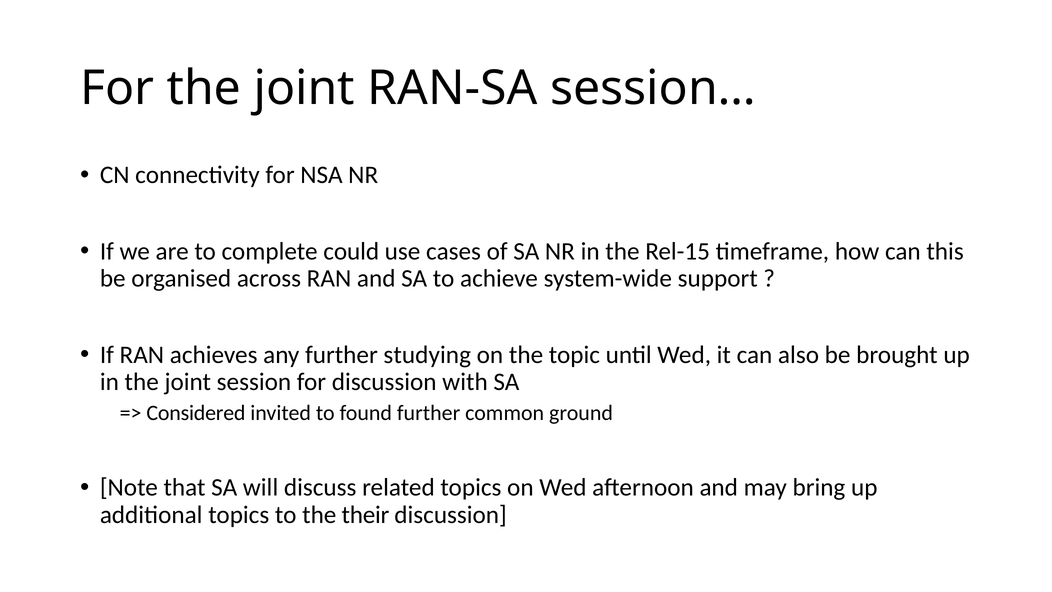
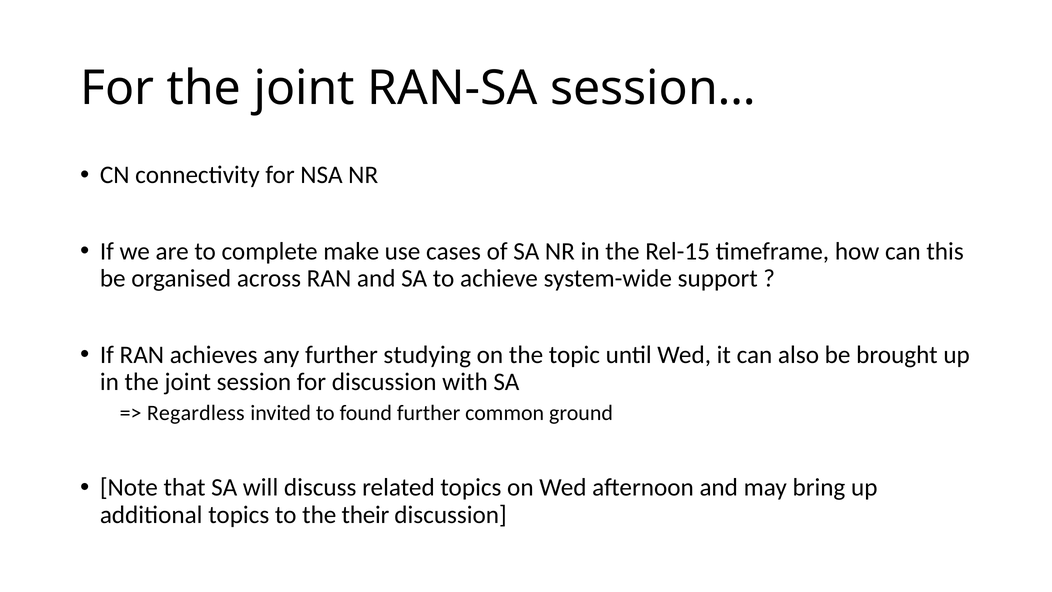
could: could -> make
Considered: Considered -> Regardless
